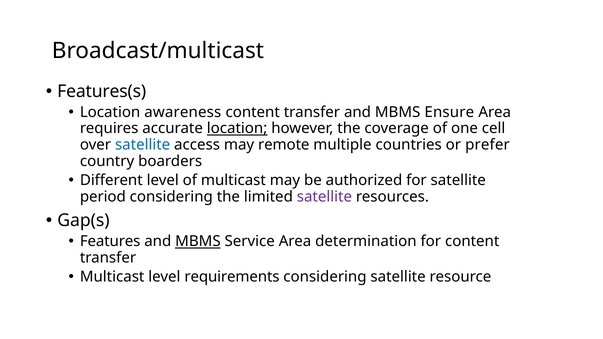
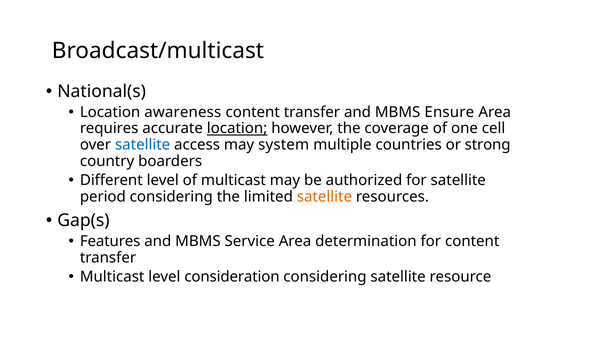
Features(s: Features(s -> National(s
remote: remote -> system
prefer: prefer -> strong
satellite at (324, 197) colour: purple -> orange
MBMS at (198, 241) underline: present -> none
requirements: requirements -> consideration
